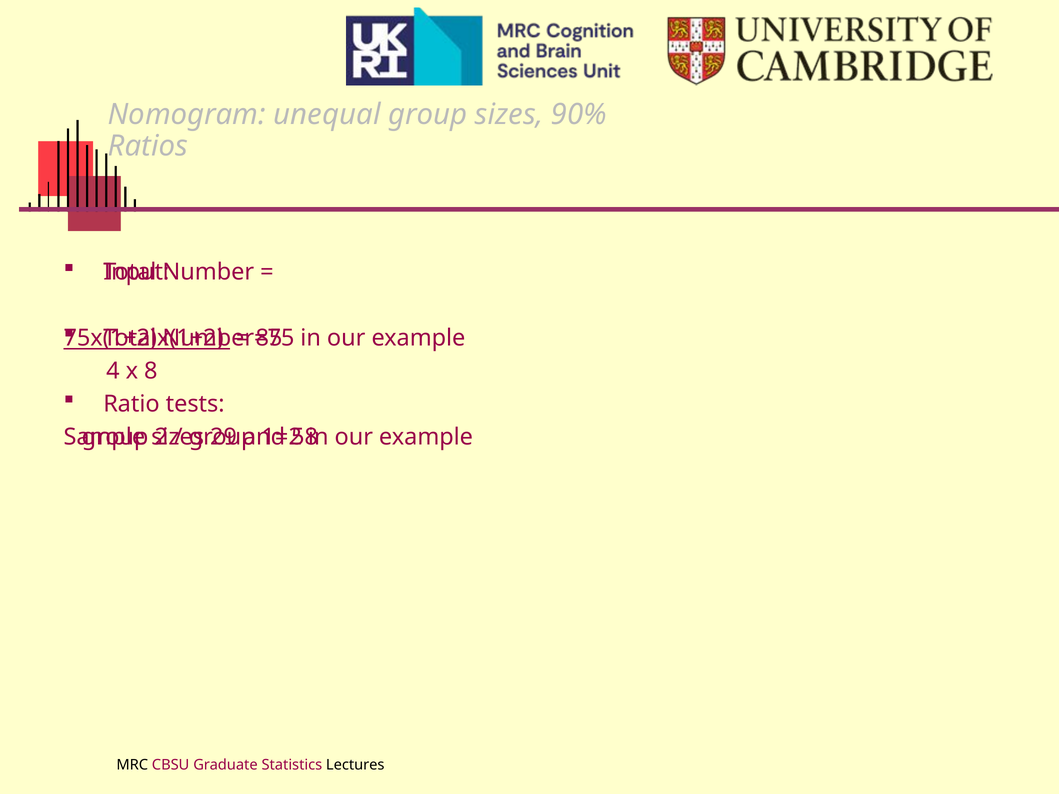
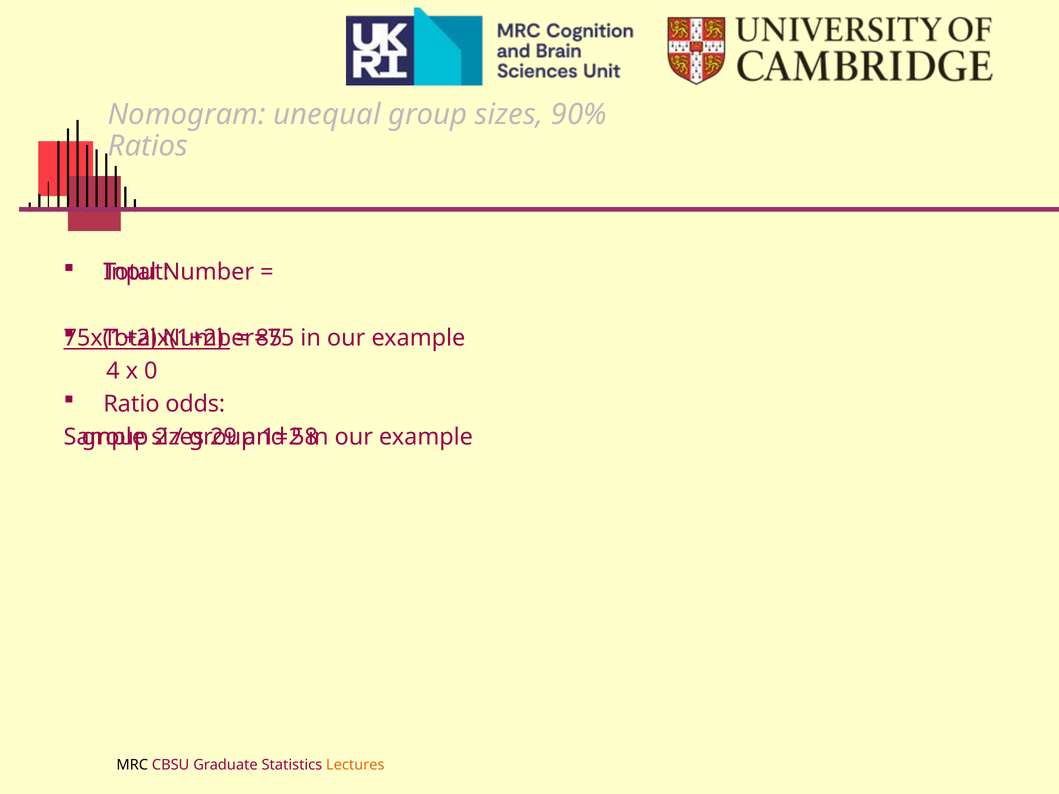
8: 8 -> 0
tests: tests -> odds
Lectures colour: black -> orange
